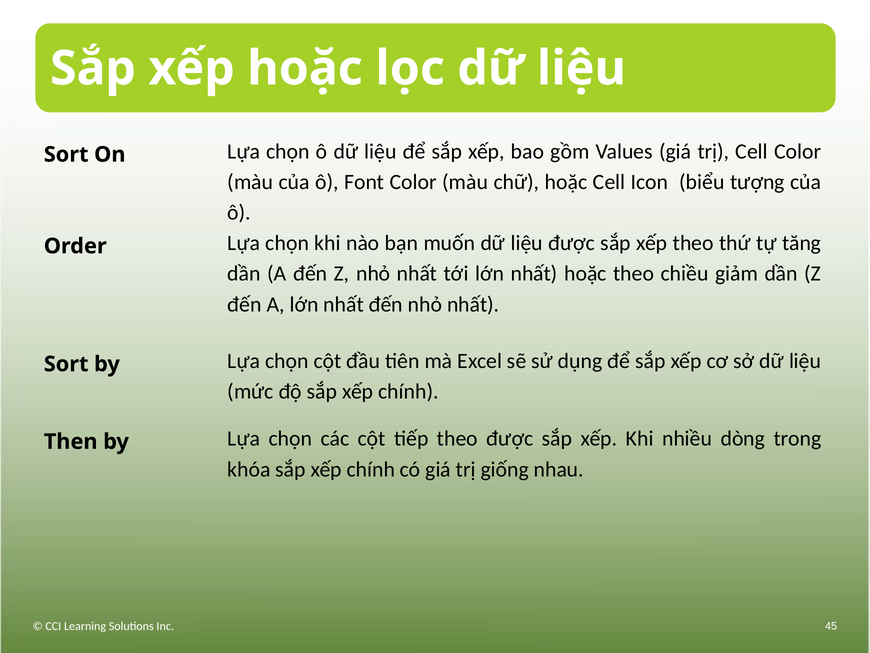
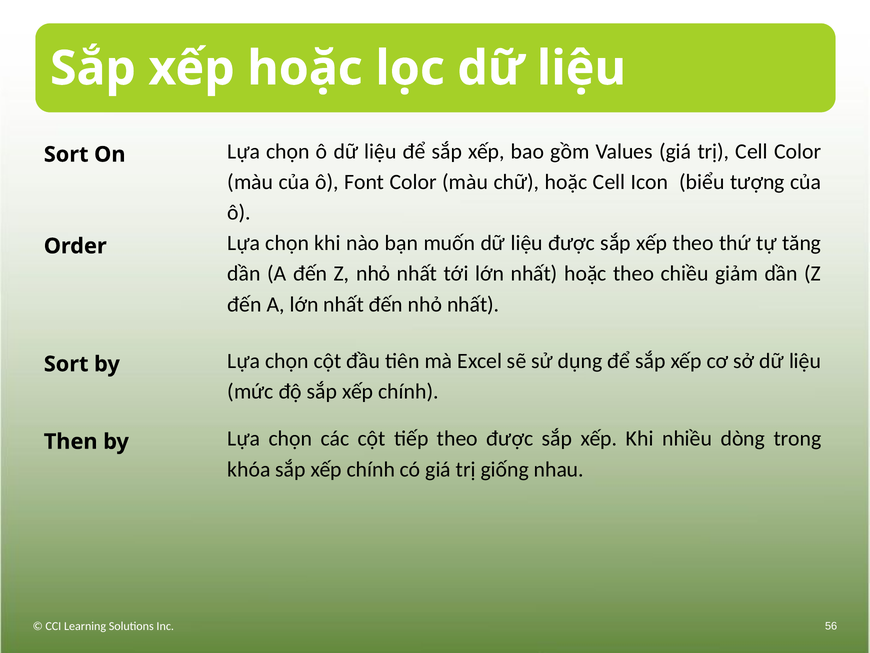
45: 45 -> 56
